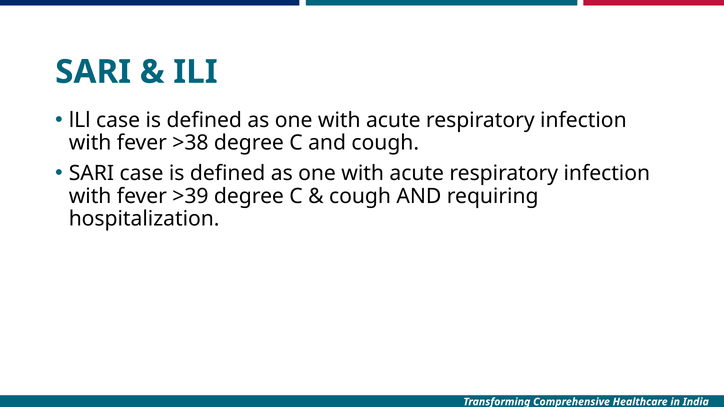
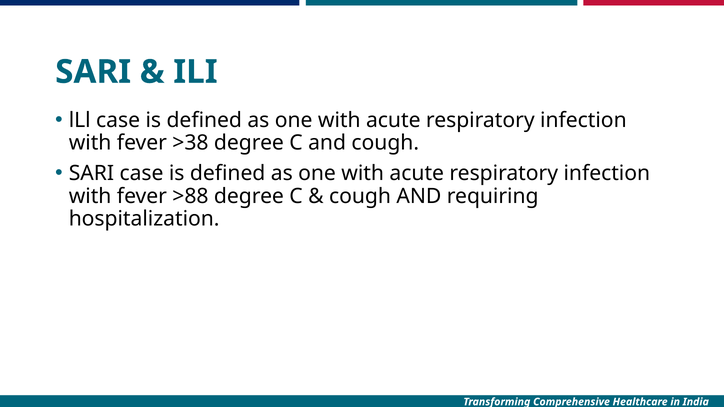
>39: >39 -> >88
